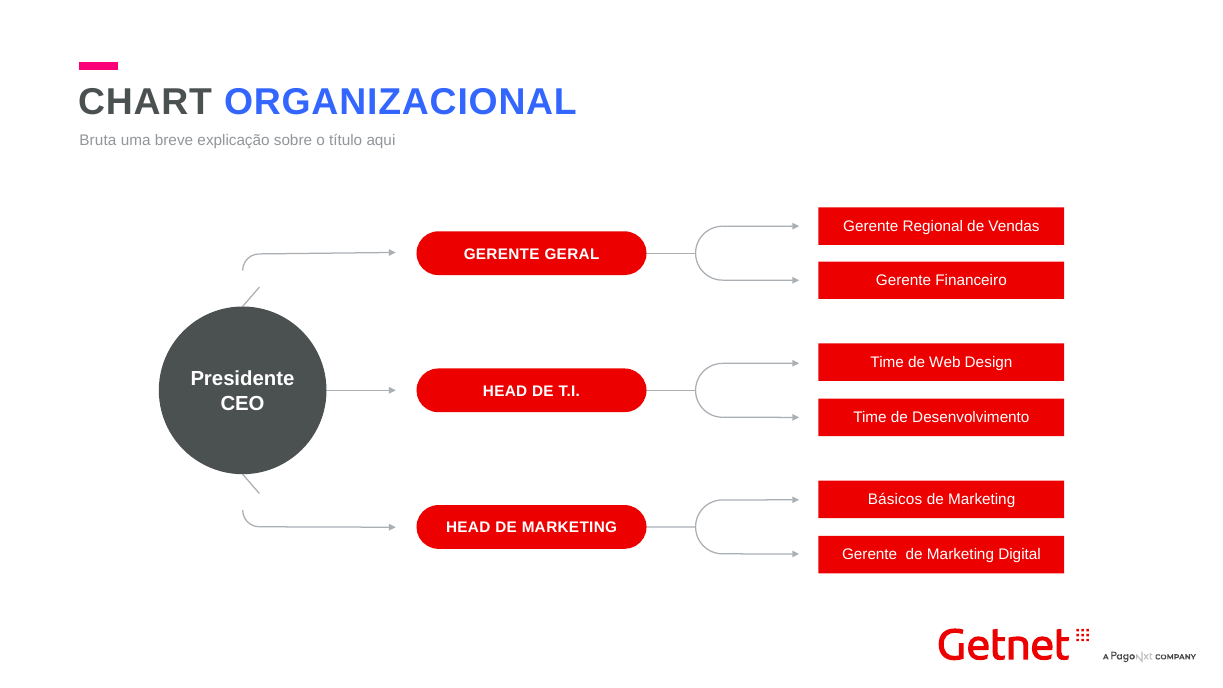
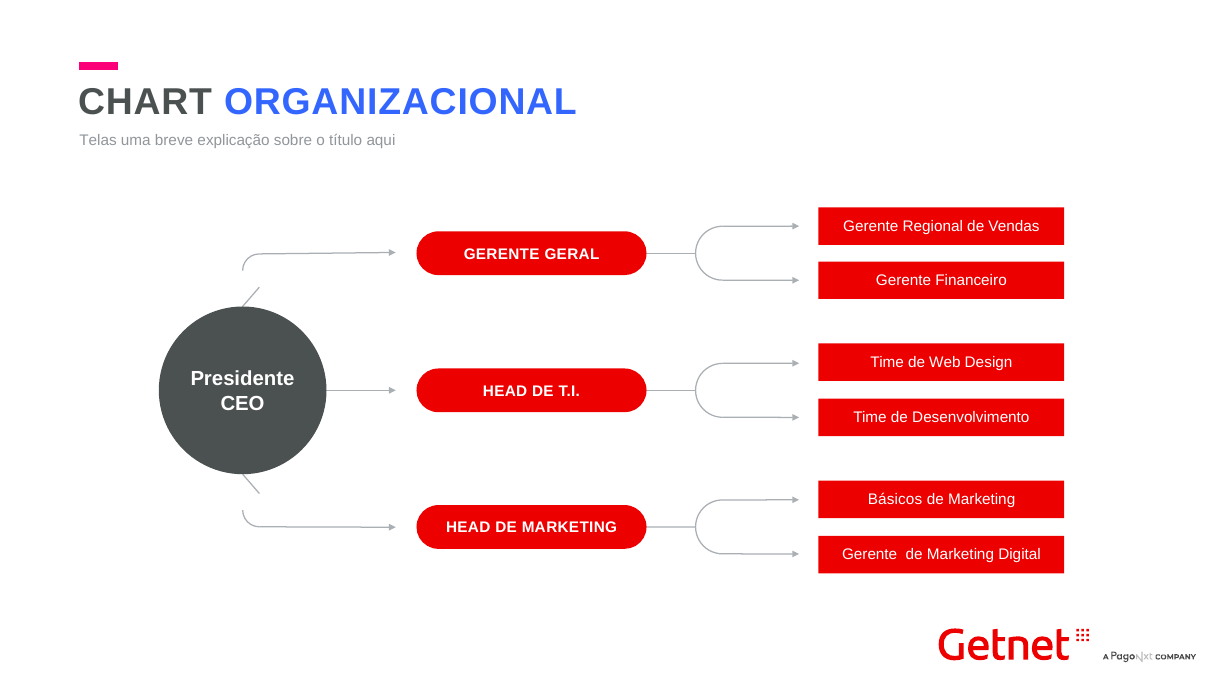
Bruta: Bruta -> Telas
